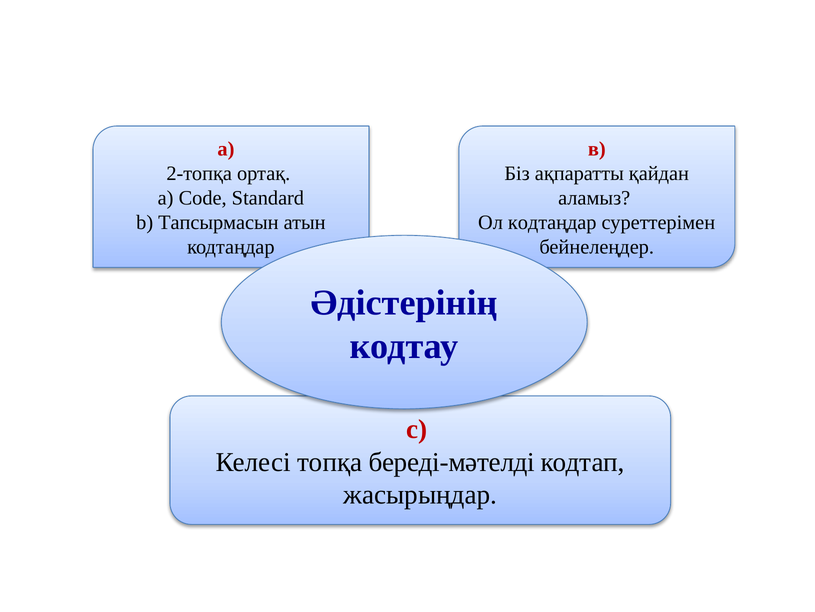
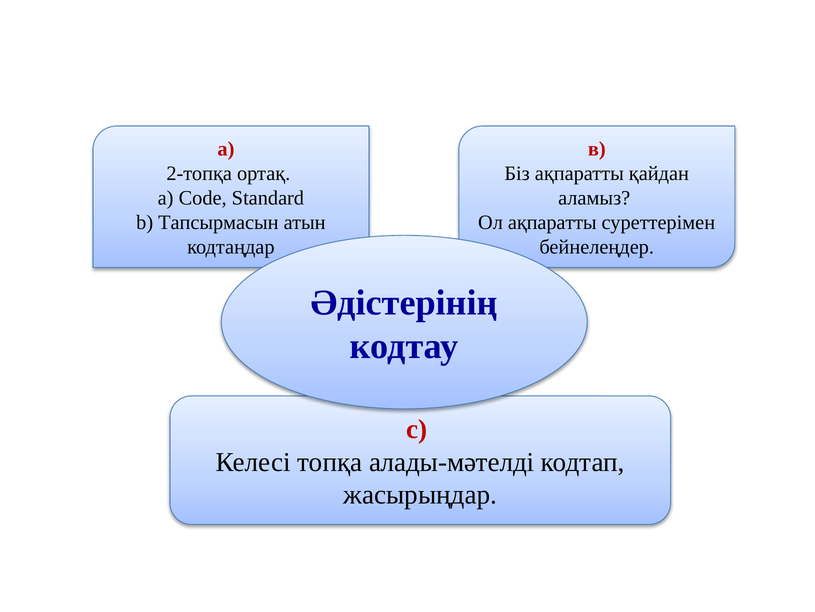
Ол кодтаңдар: кодтаңдар -> ақпаратты
береді-мәтелді: береді-мәтелді -> алады-мәтелді
